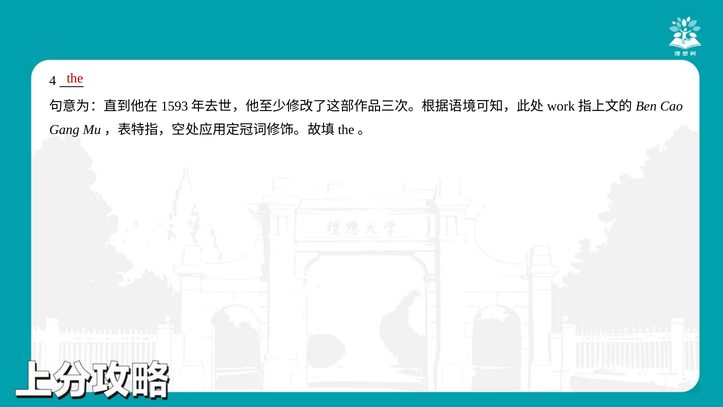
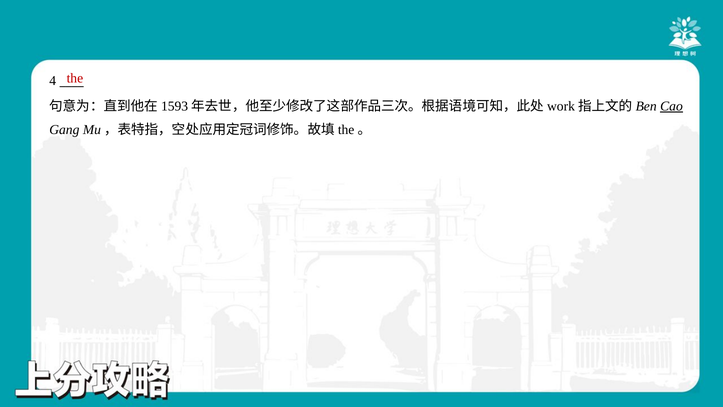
Cao underline: none -> present
